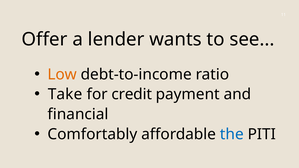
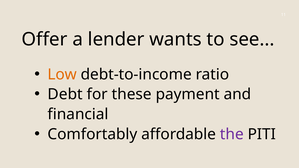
Take: Take -> Debt
credit: credit -> these
the colour: blue -> purple
